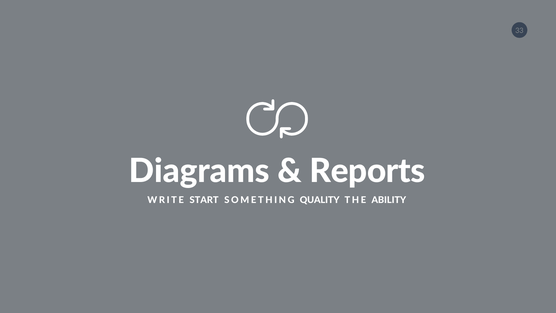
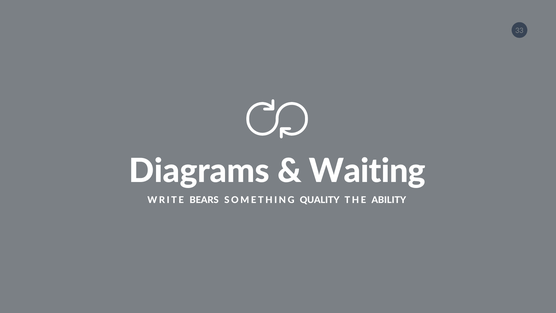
Reports: Reports -> Waiting
START: START -> BEARS
